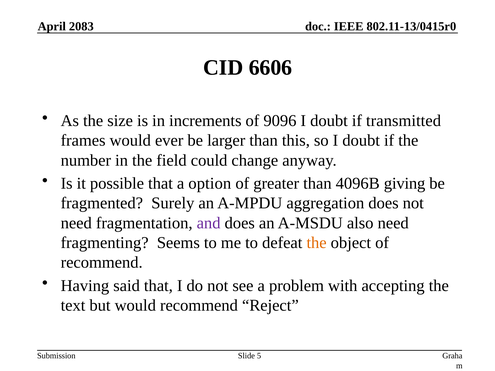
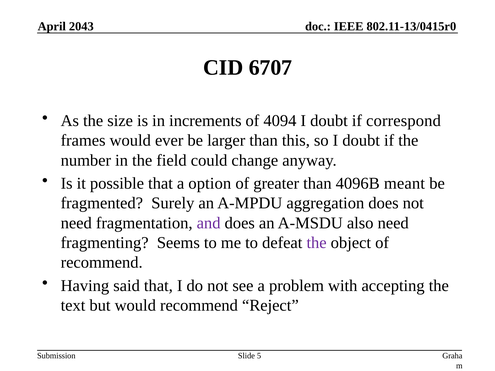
2083: 2083 -> 2043
6606: 6606 -> 6707
9096: 9096 -> 4094
transmitted: transmitted -> correspond
giving: giving -> meant
the at (317, 243) colour: orange -> purple
